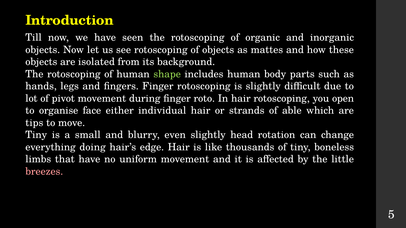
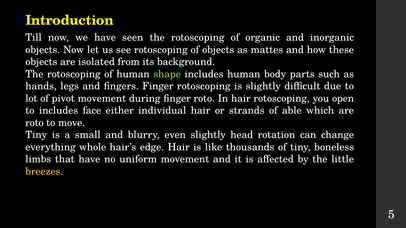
to organise: organise -> includes
tips at (34, 123): tips -> roto
doing: doing -> whole
breezes colour: pink -> yellow
